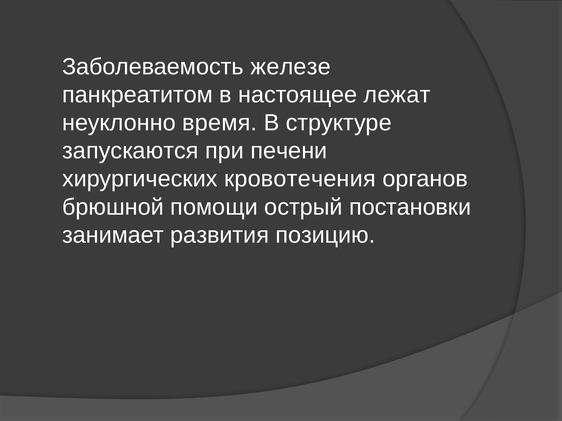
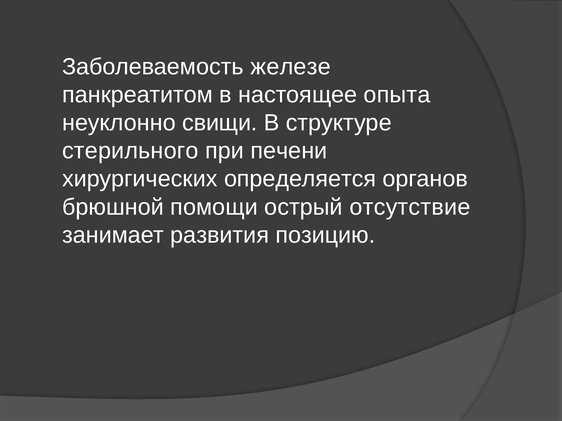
лежат: лежат -> опыта
время: время -> свищи
запускаются: запускаются -> стерильного
кровотечения: кровотечения -> определяется
постановки: постановки -> отсутствие
